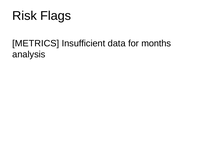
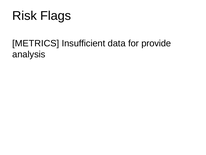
months: months -> provide
